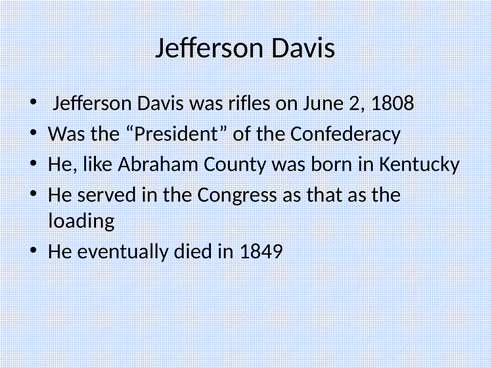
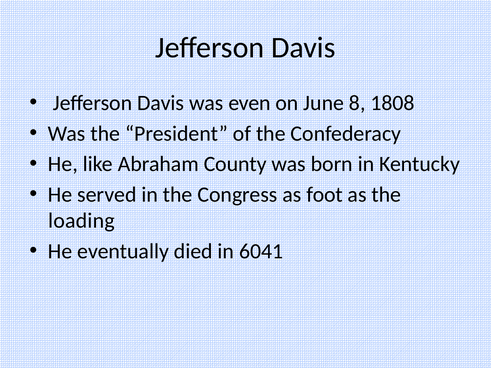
rifles: rifles -> even
2: 2 -> 8
that: that -> foot
1849: 1849 -> 6041
